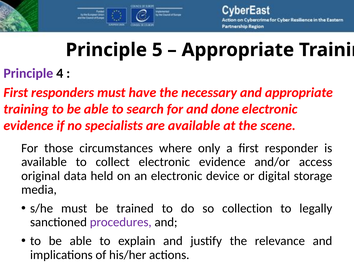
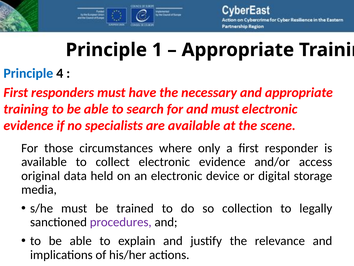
5: 5 -> 1
Principle at (28, 73) colour: purple -> blue
and done: done -> must
